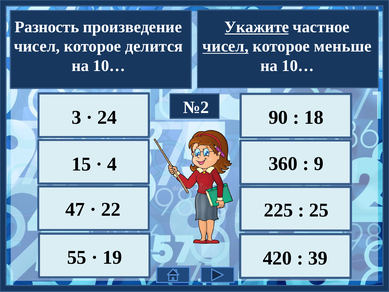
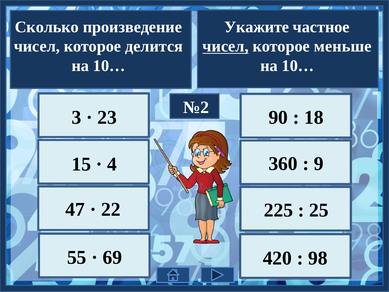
Разность: Разность -> Сколько
Укажите underline: present -> none
24: 24 -> 23
19: 19 -> 69
39: 39 -> 98
